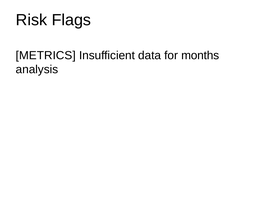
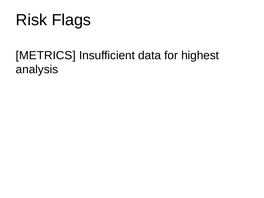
months: months -> highest
